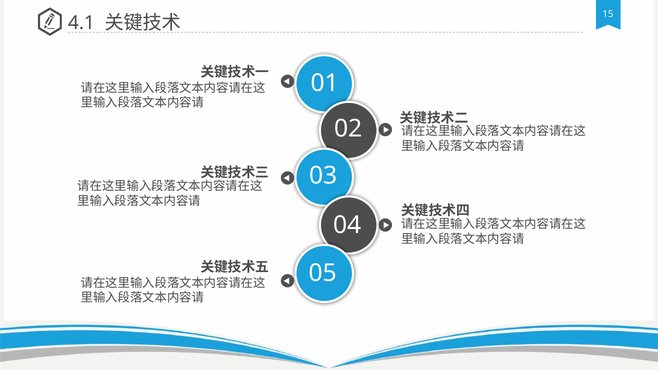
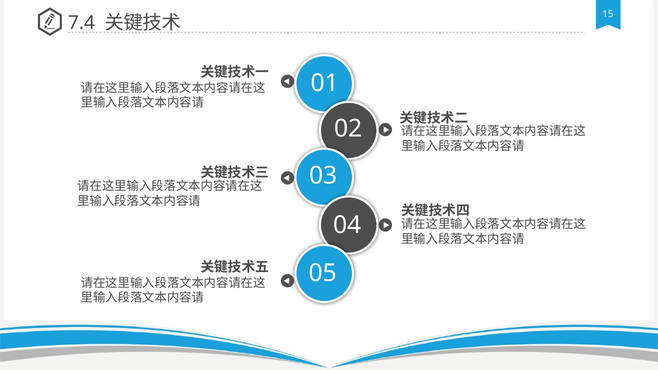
4.1: 4.1 -> 7.4
